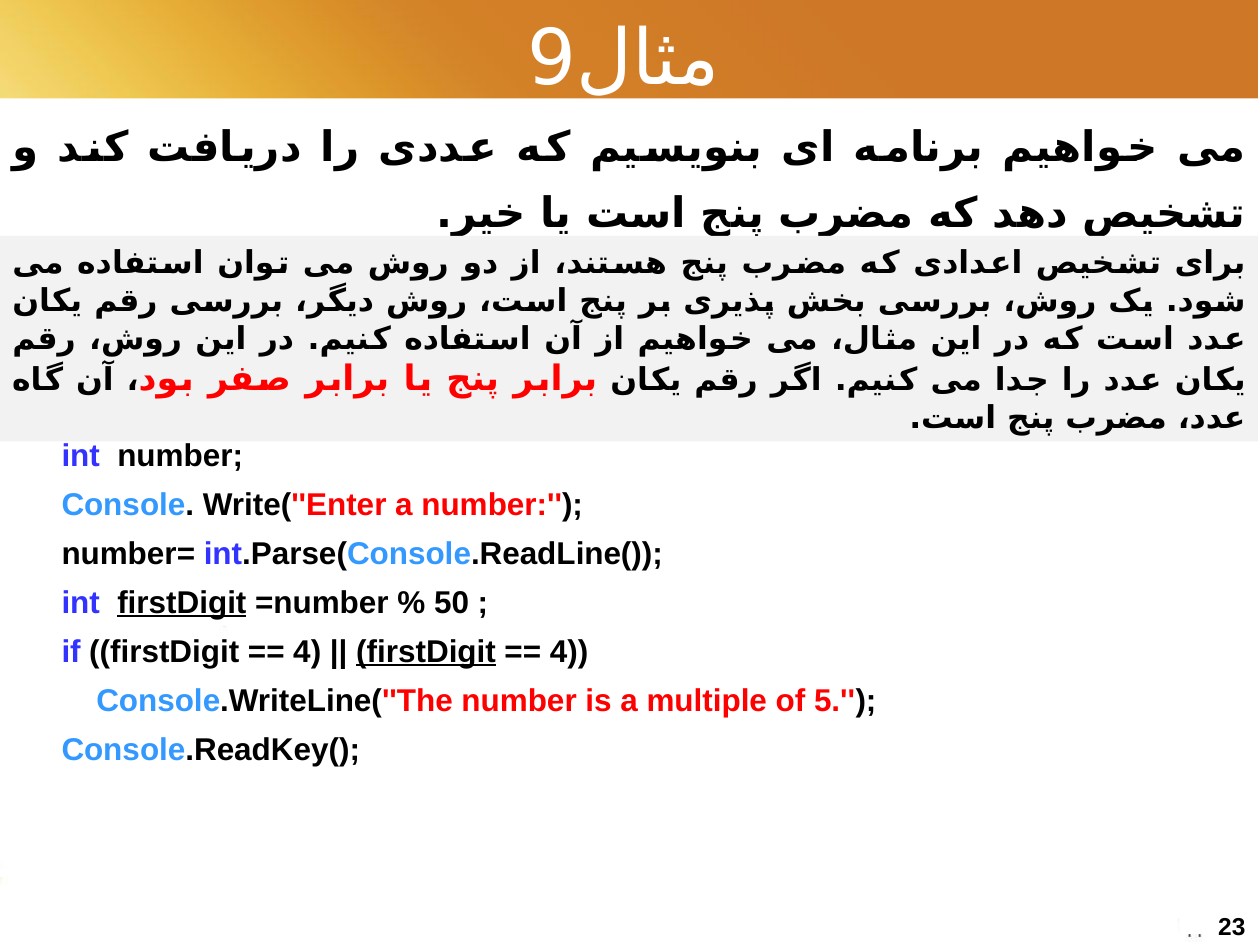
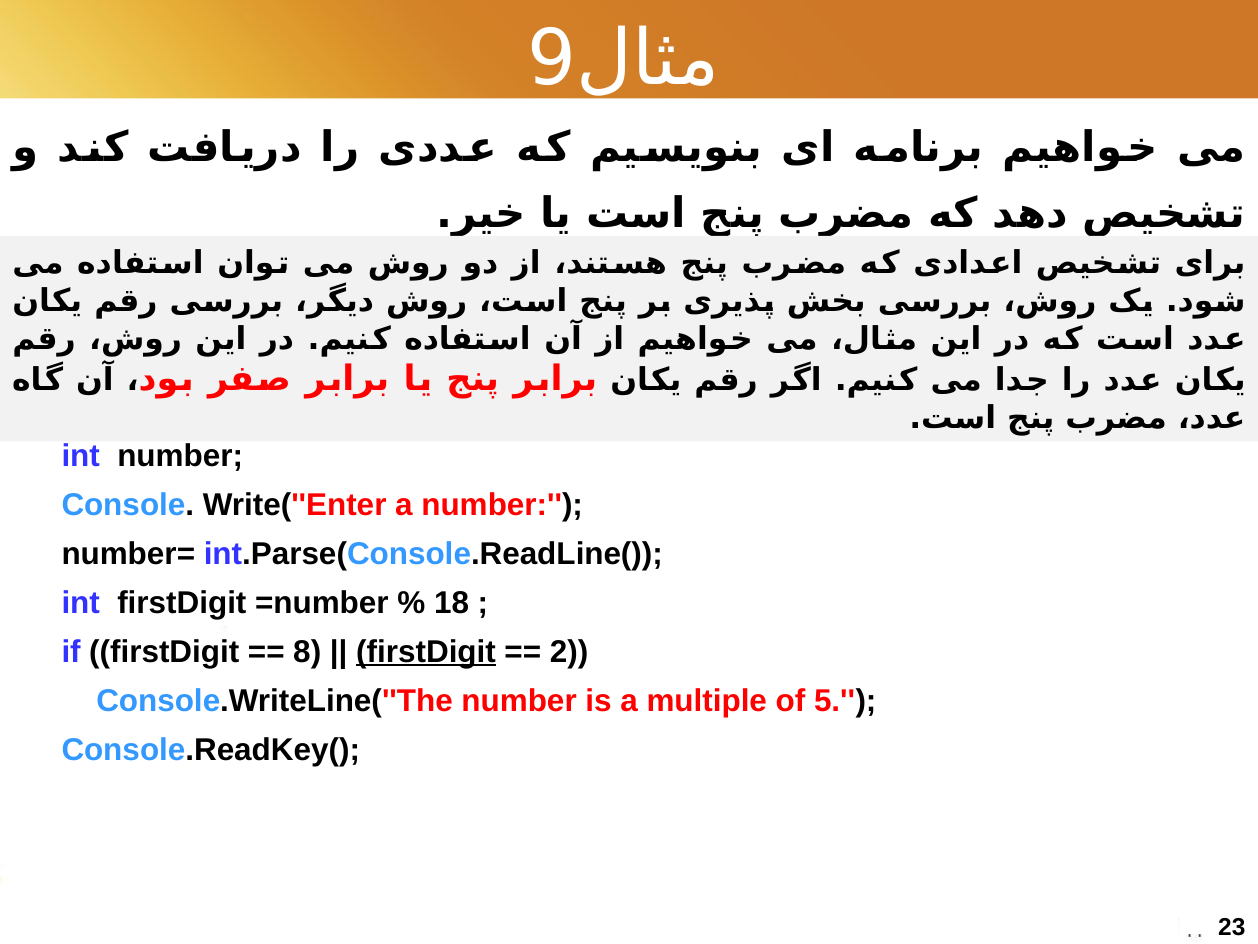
firstDigit at (182, 603) underline: present -> none
50: 50 -> 18
4 at (307, 652): 4 -> 8
4 at (569, 652): 4 -> 2
